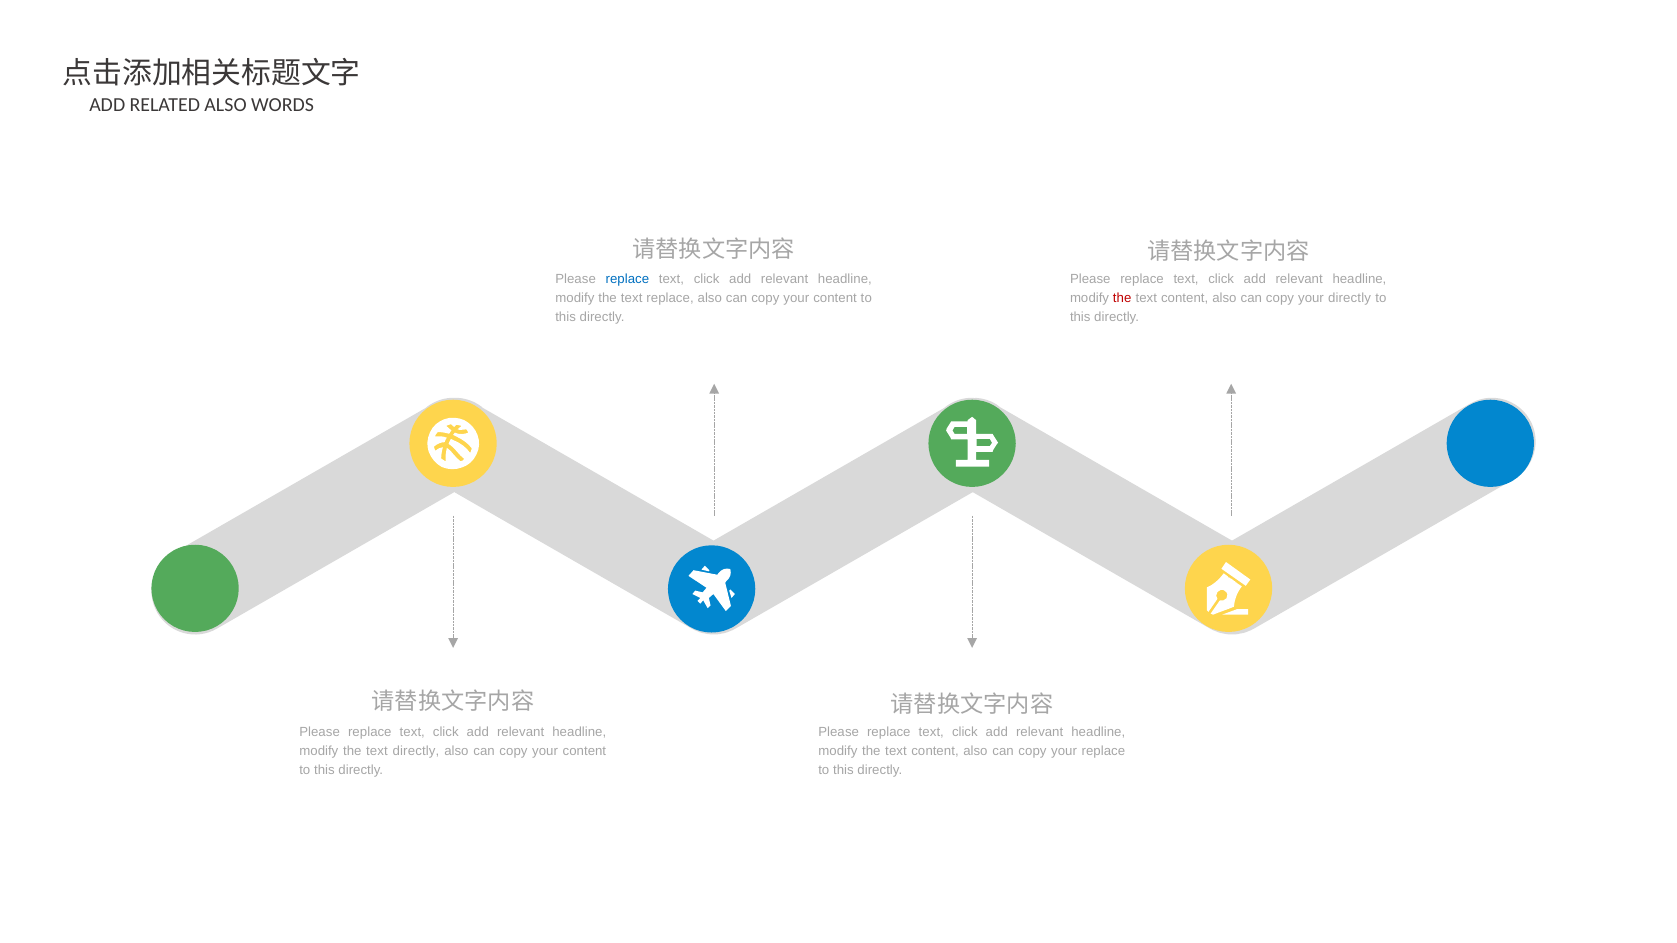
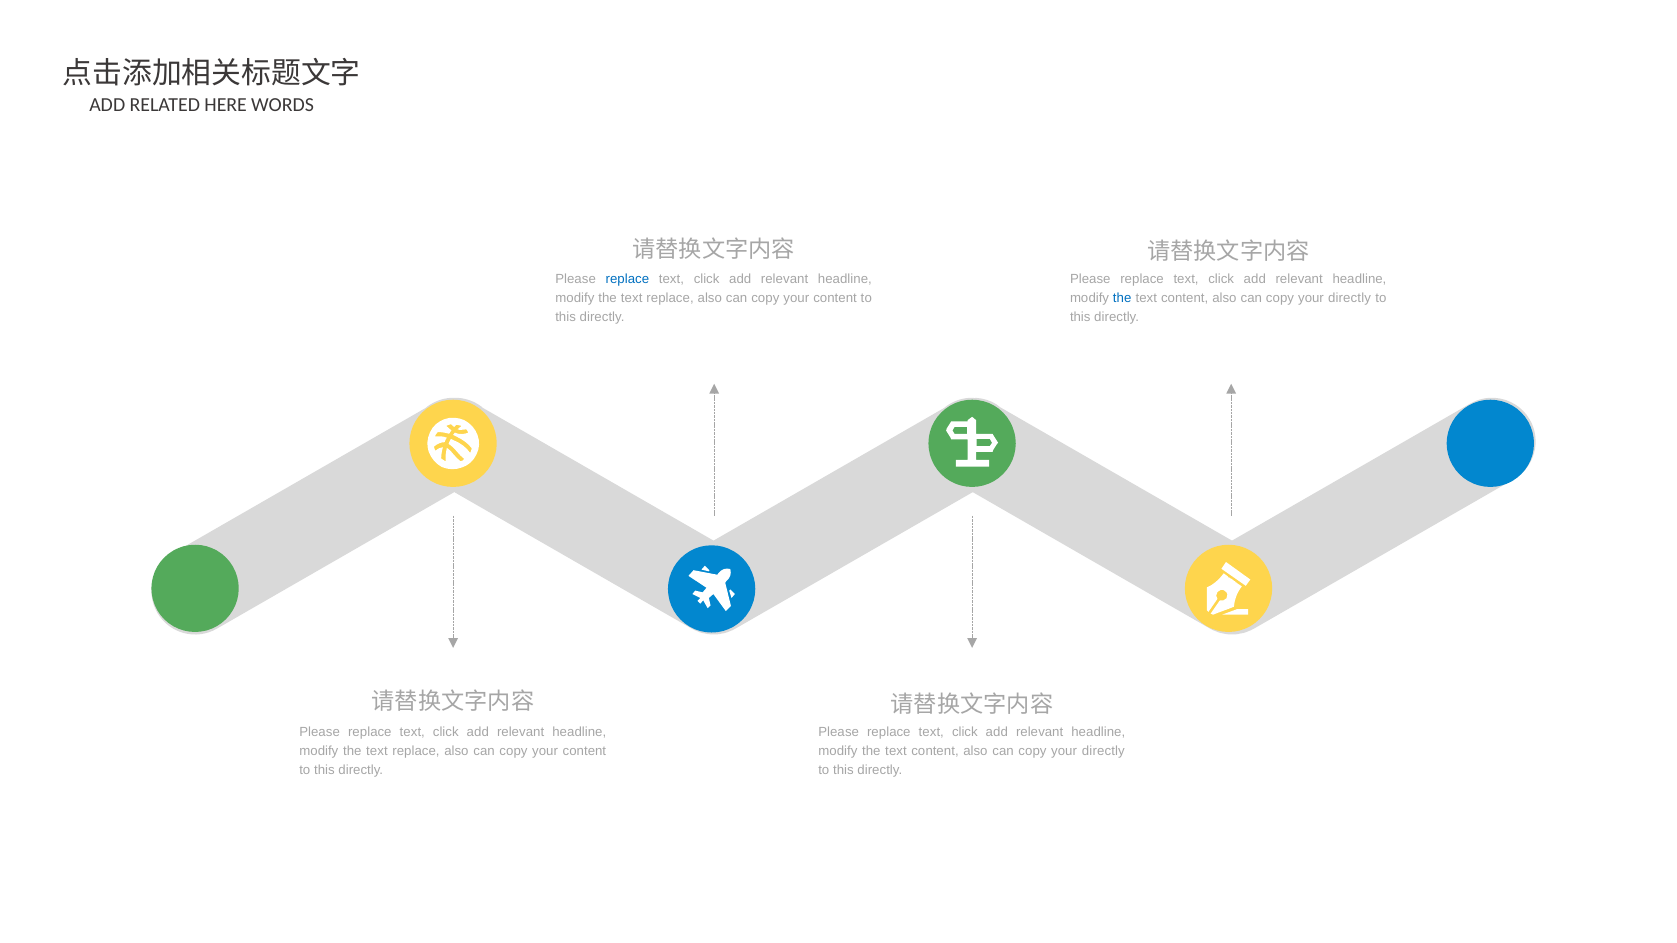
RELATED ALSO: ALSO -> HERE
the at (1122, 298) colour: red -> blue
directly at (416, 751): directly -> replace
replace at (1103, 751): replace -> directly
